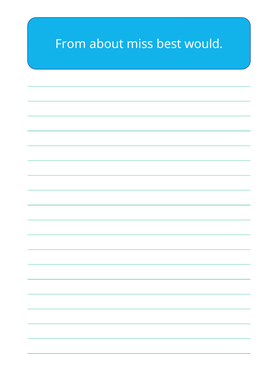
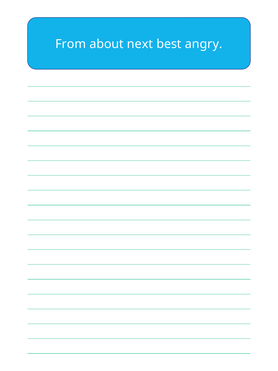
miss: miss -> next
would: would -> angry
